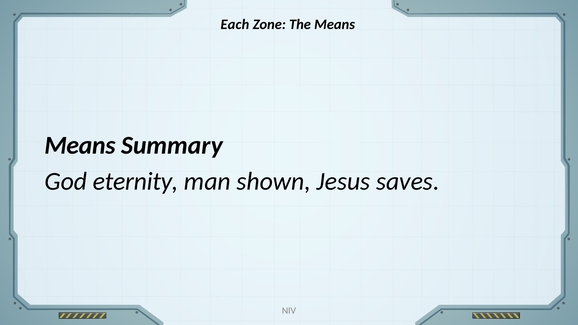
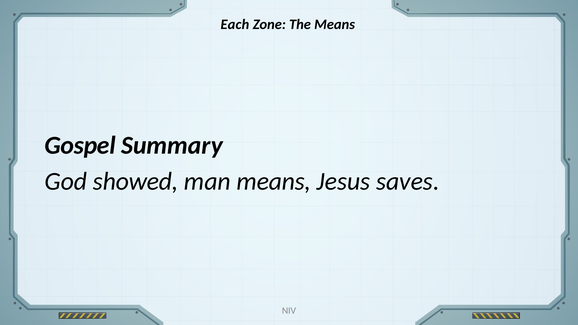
Means at (80, 145): Means -> Gospel
eternity: eternity -> showed
man shown: shown -> means
